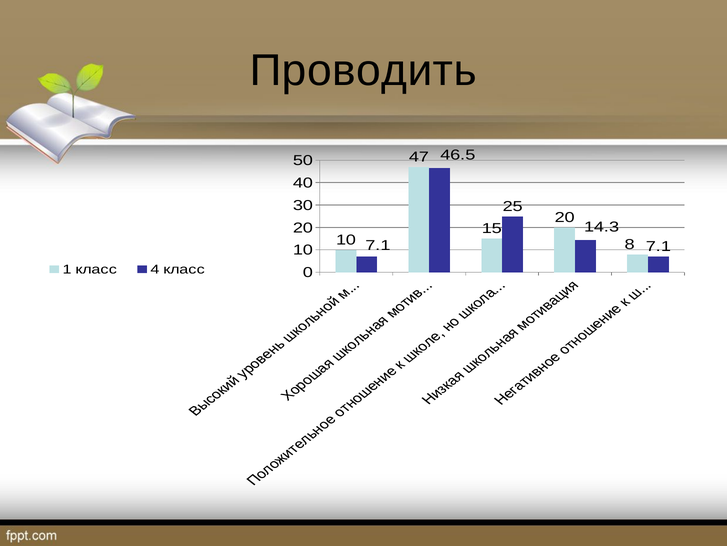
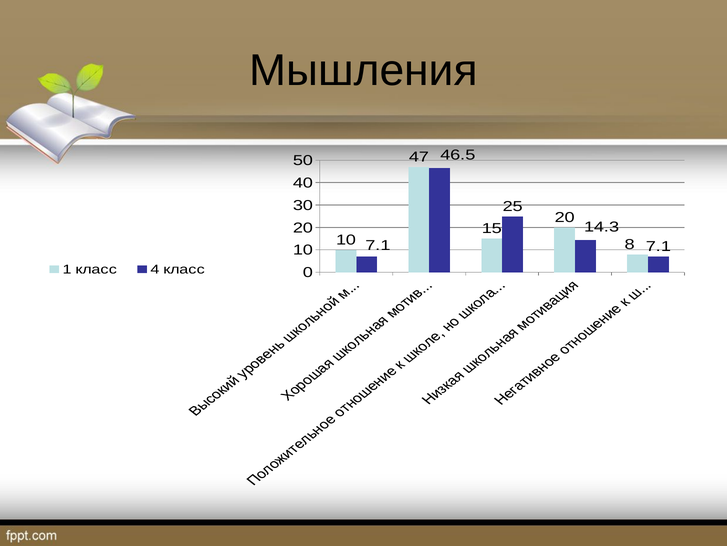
Проводить: Проводить -> Мышления
